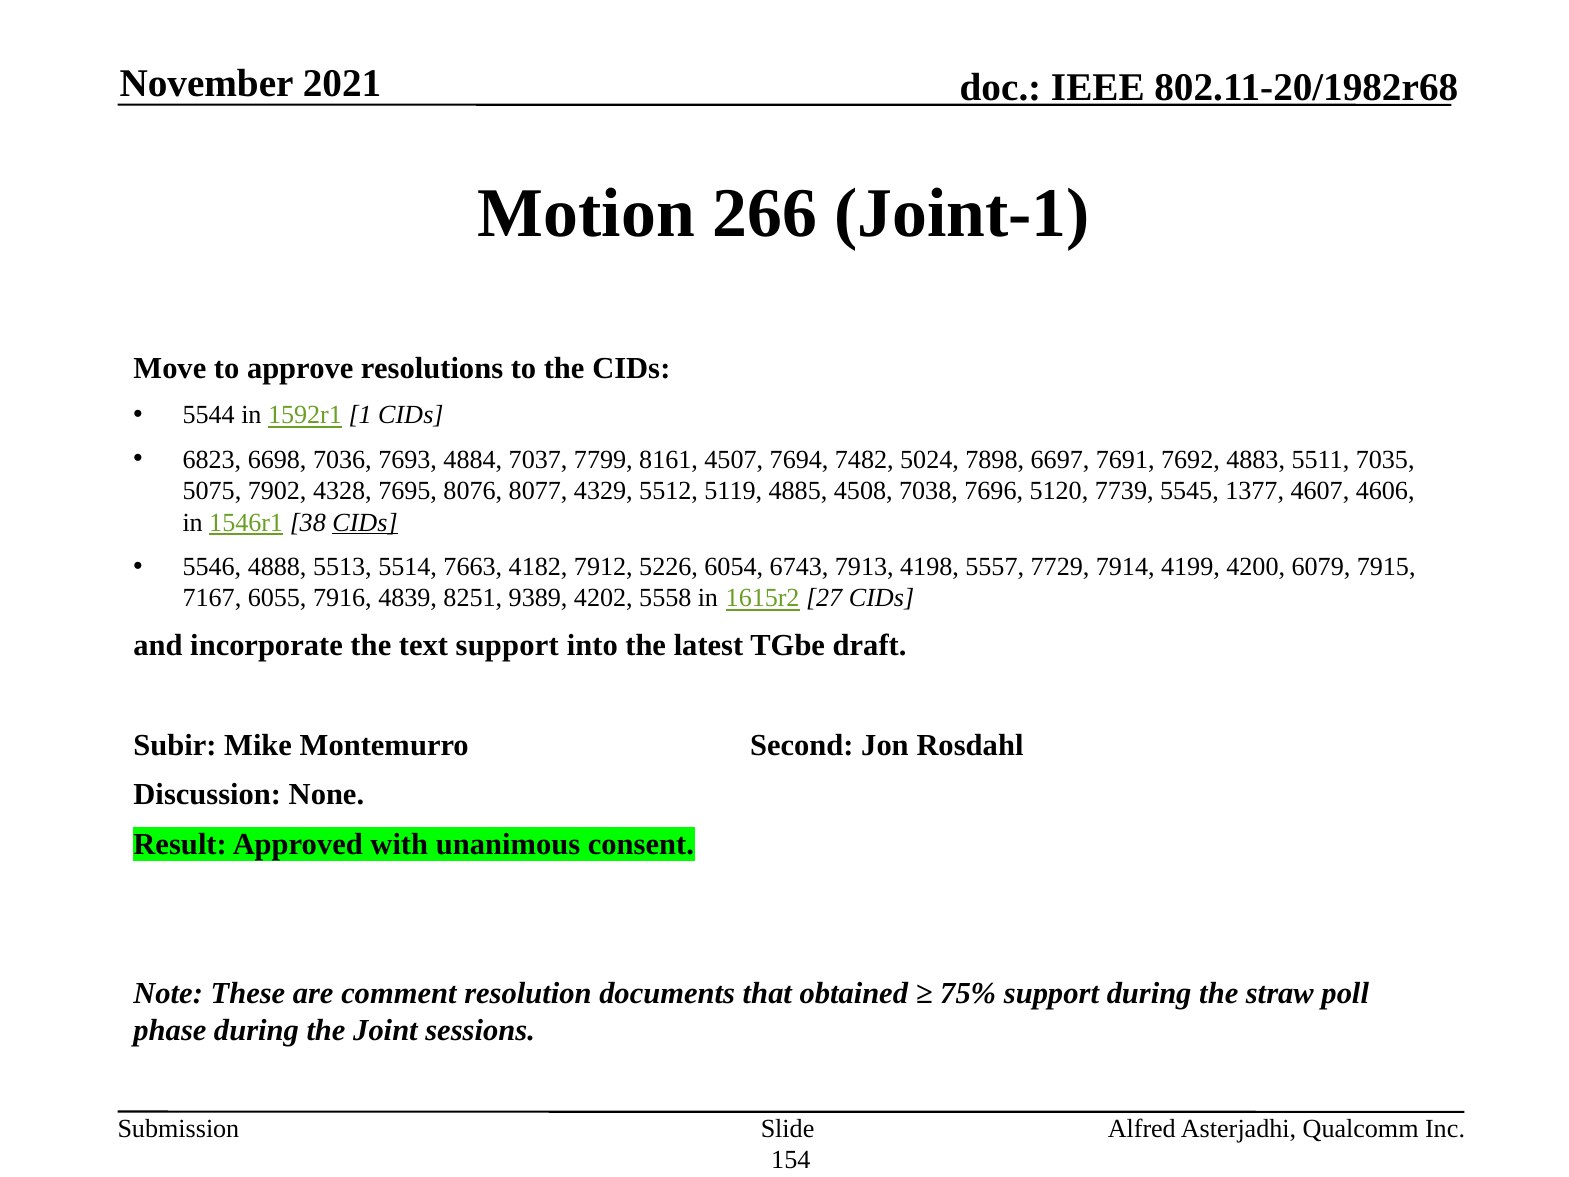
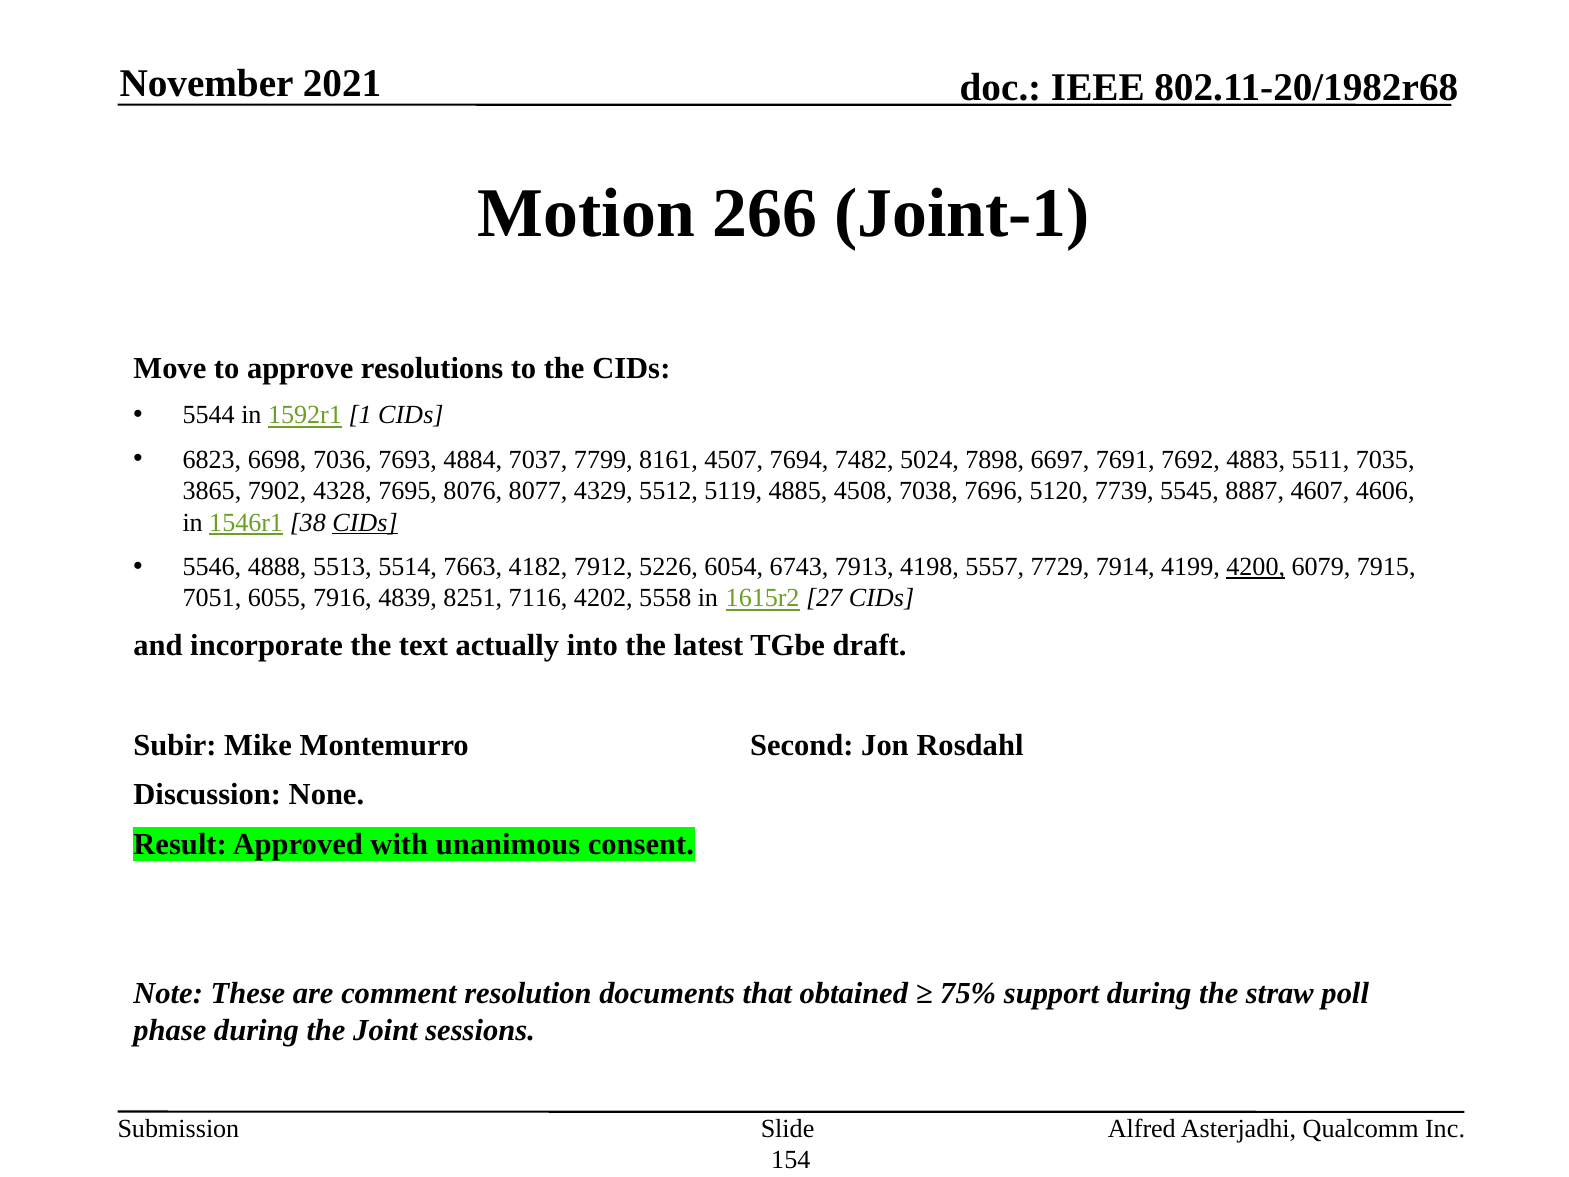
5075: 5075 -> 3865
1377: 1377 -> 8887
4200 underline: none -> present
7167: 7167 -> 7051
9389: 9389 -> 7116
text support: support -> actually
